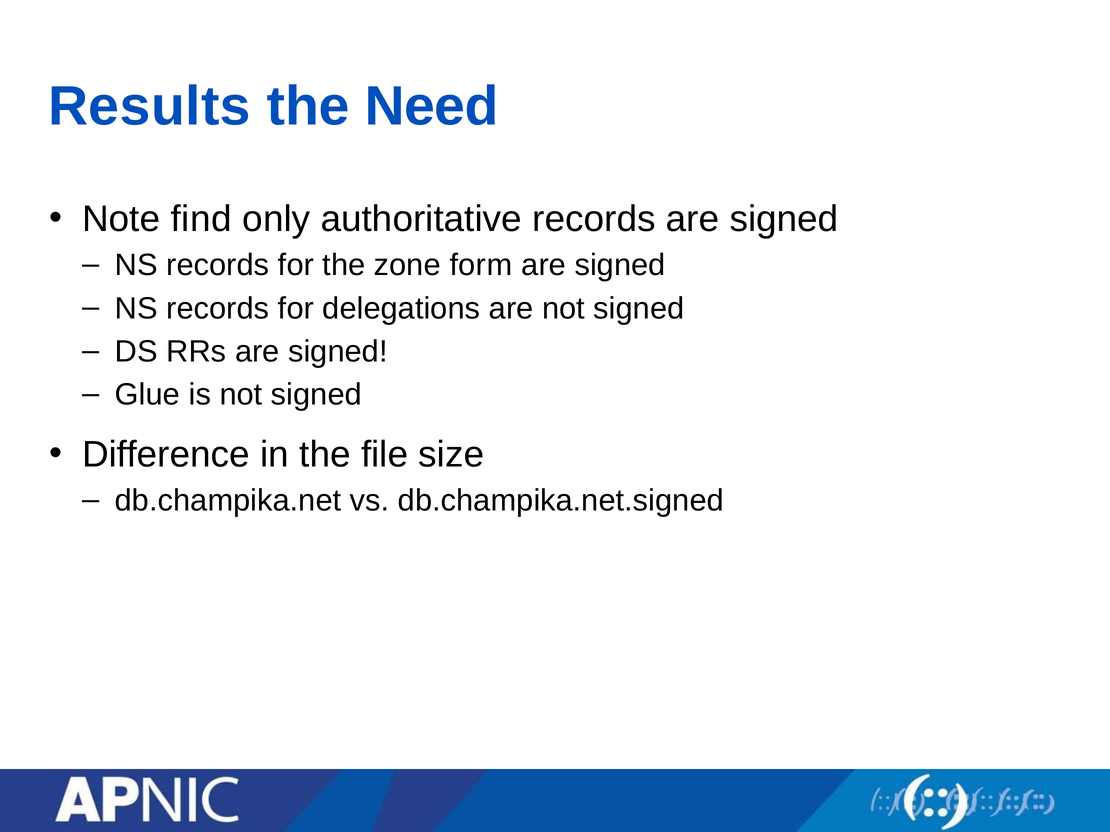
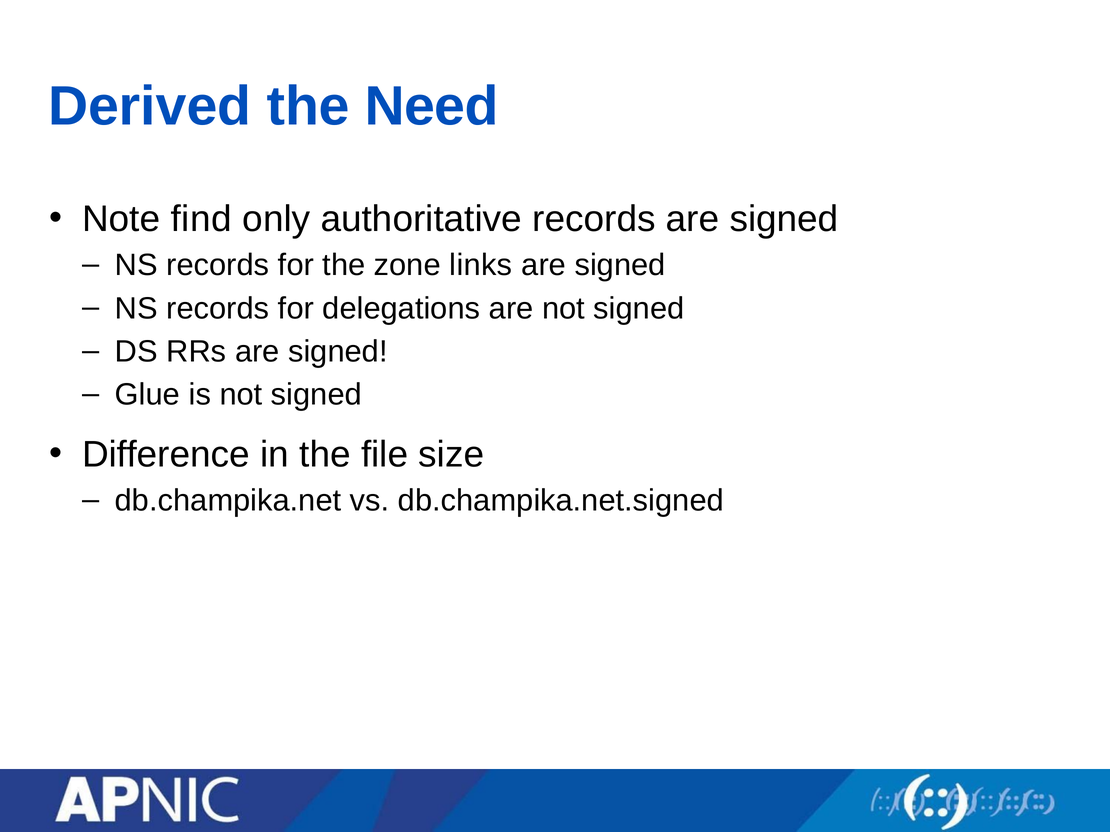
Results: Results -> Derived
form: form -> links
